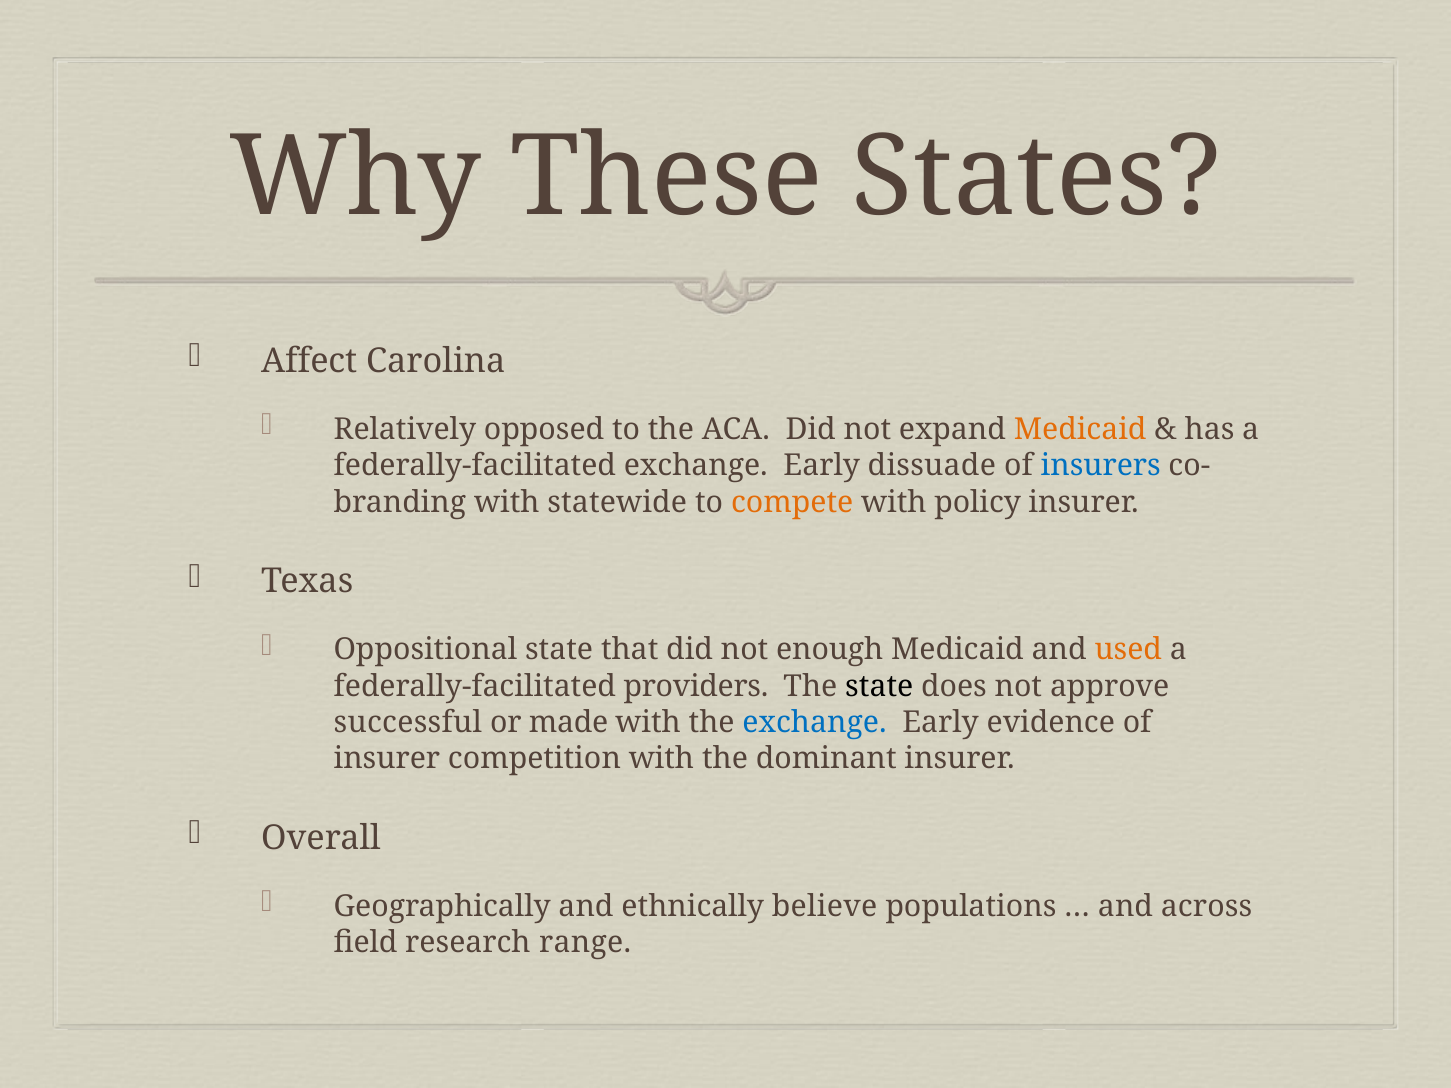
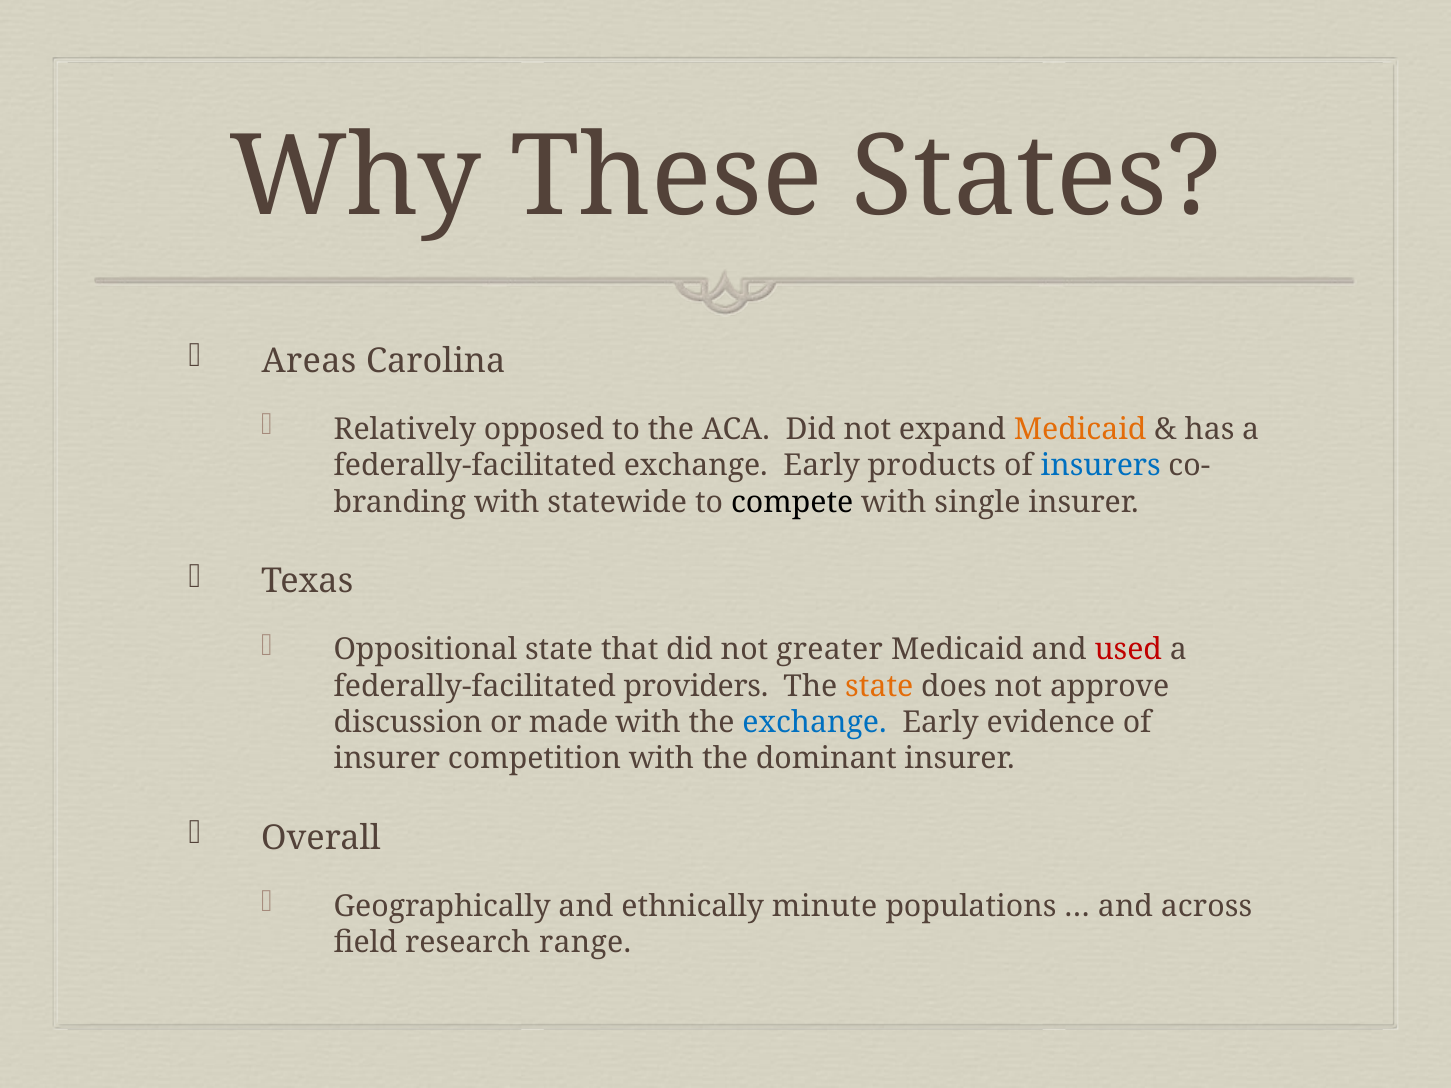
Affect: Affect -> Areas
dissuade: dissuade -> products
compete colour: orange -> black
policy: policy -> single
enough: enough -> greater
used colour: orange -> red
state at (879, 686) colour: black -> orange
successful: successful -> discussion
believe: believe -> minute
